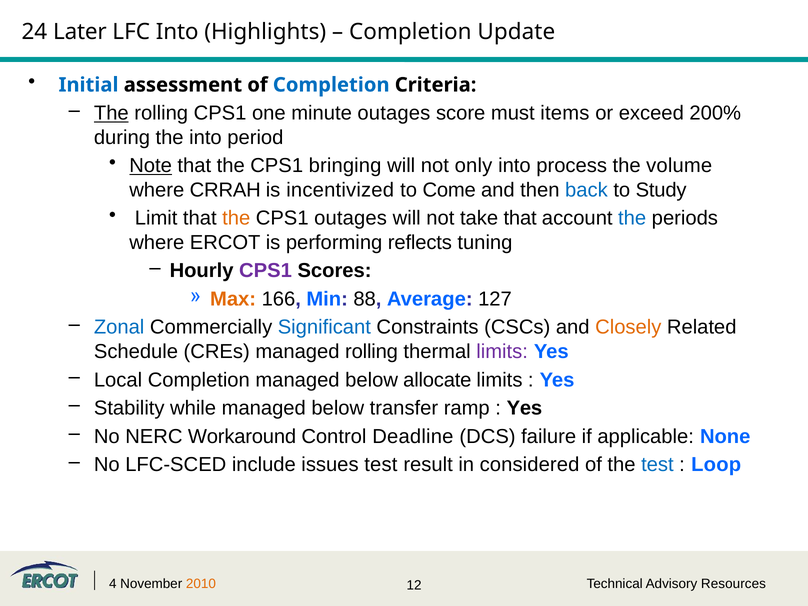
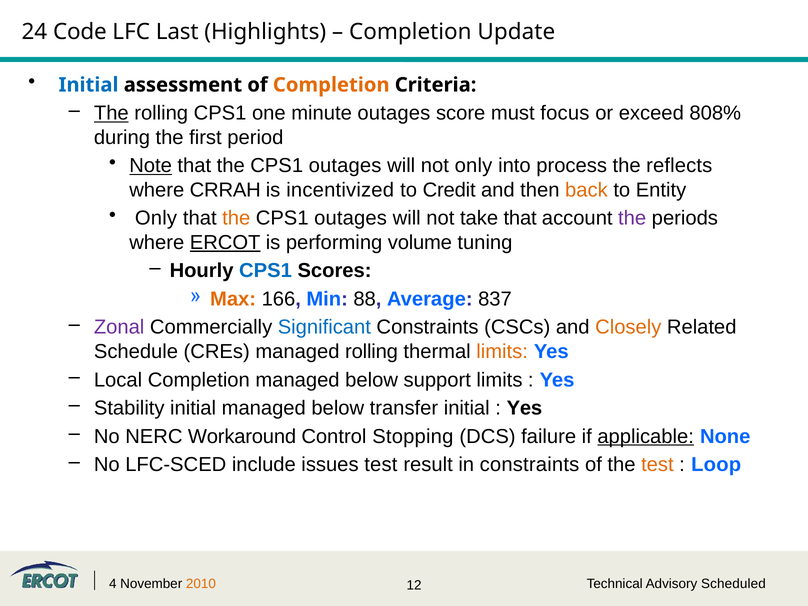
Later: Later -> Code
LFC Into: Into -> Last
Completion at (331, 85) colour: blue -> orange
items: items -> focus
200%: 200% -> 808%
the into: into -> first
bringing at (345, 166): bringing -> outages
volume: volume -> reflects
Come: Come -> Credit
back colour: blue -> orange
Study: Study -> Entity
Limit at (156, 218): Limit -> Only
the at (632, 218) colour: blue -> purple
ERCOT underline: none -> present
reflects: reflects -> volume
CPS1 at (265, 271) colour: purple -> blue
127: 127 -> 837
Zonal colour: blue -> purple
limits at (502, 352) colour: purple -> orange
allocate: allocate -> support
Stability while: while -> initial
transfer ramp: ramp -> initial
Deadline: Deadline -> Stopping
applicable underline: none -> present
in considered: considered -> constraints
test at (657, 465) colour: blue -> orange
Resources: Resources -> Scheduled
